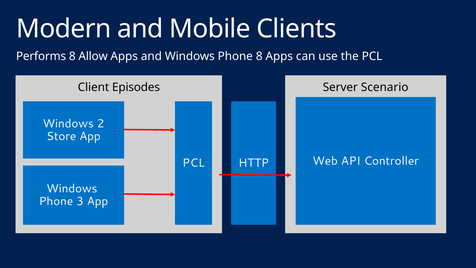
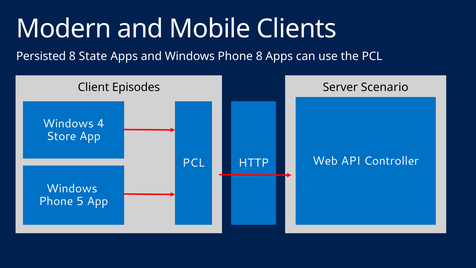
Performs: Performs -> Persisted
Allow: Allow -> State
2: 2 -> 4
3: 3 -> 5
